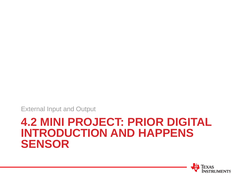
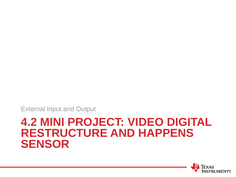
PRIOR: PRIOR -> VIDEO
INTRODUCTION: INTRODUCTION -> RESTRUCTURE
